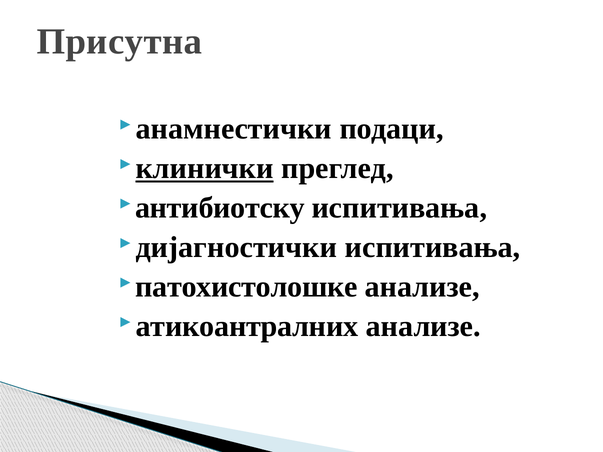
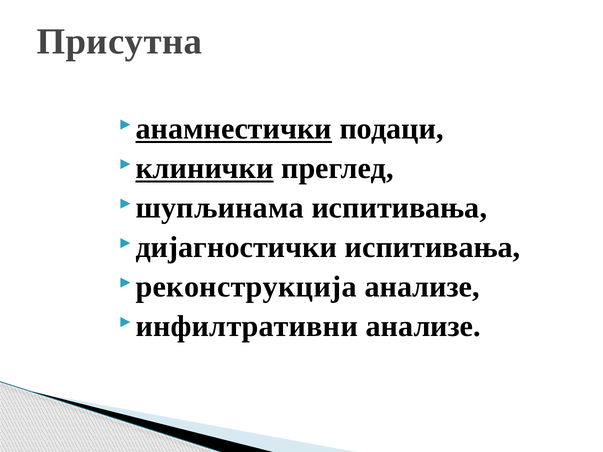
анамнестички underline: none -> present
антибиотску: антибиотску -> шупљинама
патохистолошке: патохистолошке -> реконструкција
атикоантралних: атикоантралних -> инфилтративни
